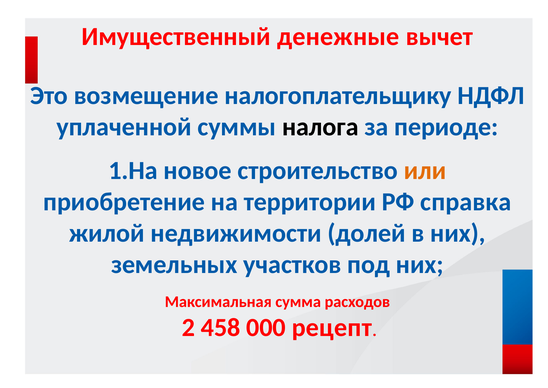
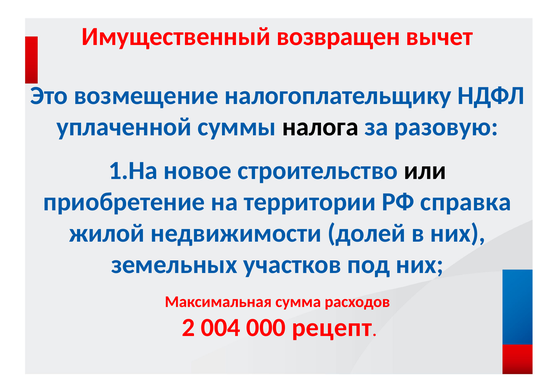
денежные: денежные -> возвращен
периоде: периоде -> разовую
или colour: orange -> black
458: 458 -> 004
